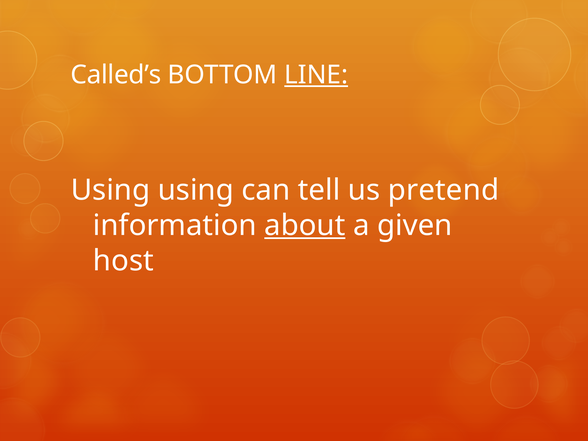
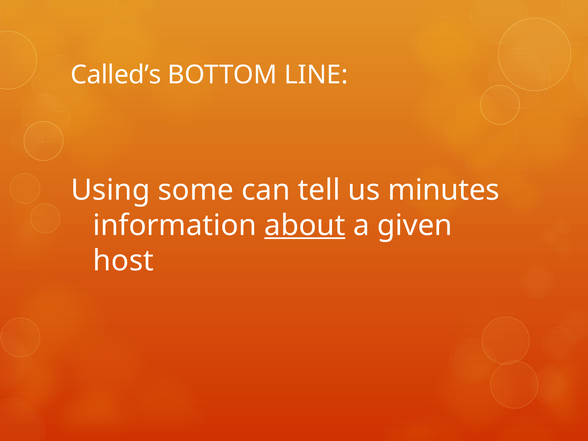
LINE underline: present -> none
Using using: using -> some
pretend: pretend -> minutes
